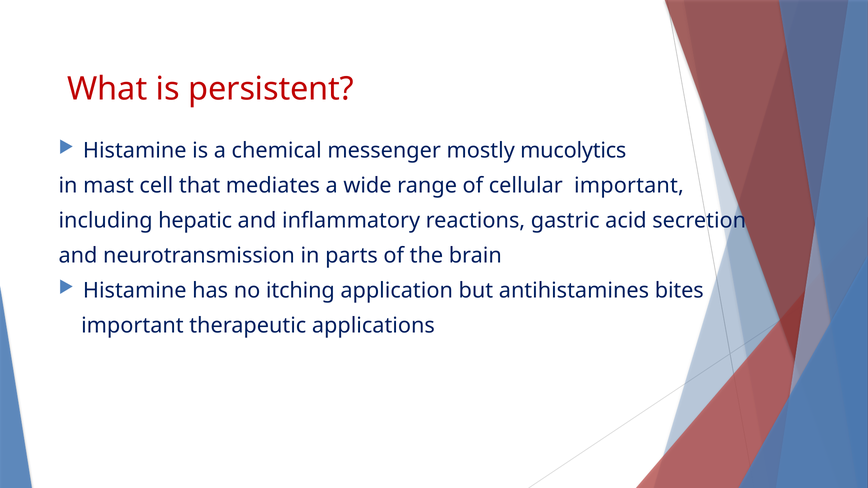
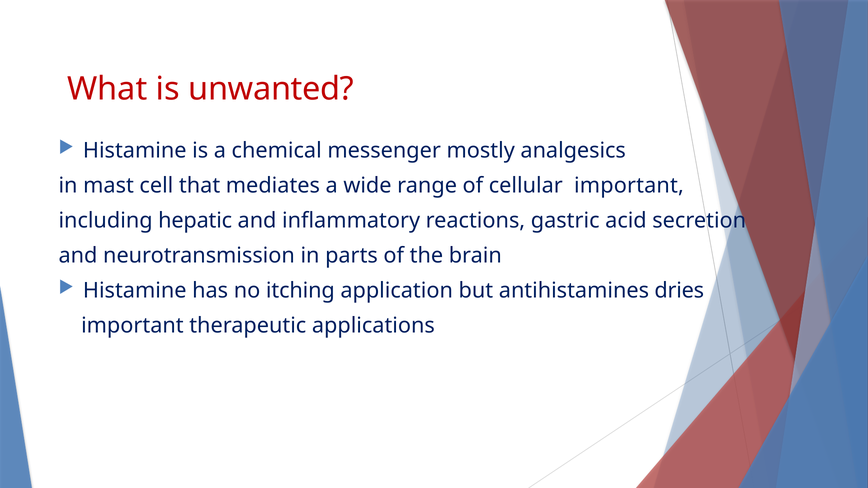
persistent: persistent -> unwanted
mucolytics: mucolytics -> analgesics
bites: bites -> dries
